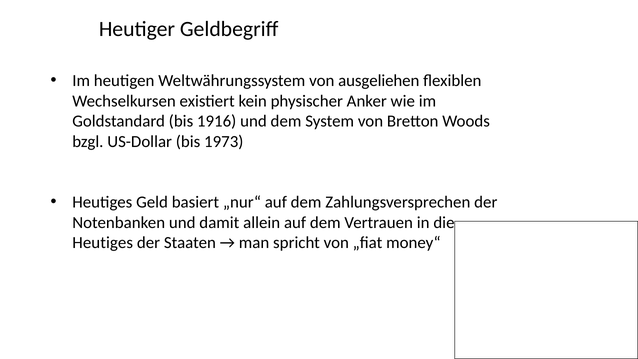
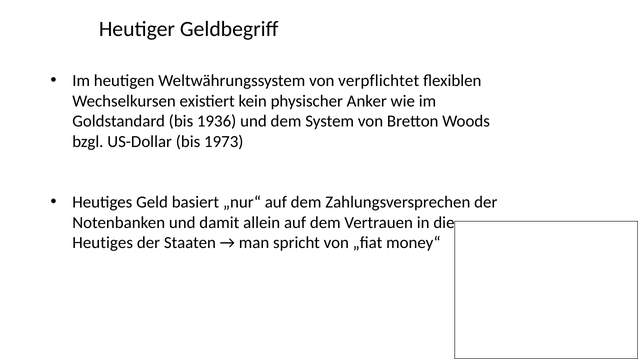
ausgeliehen: ausgeliehen -> verpflichtet
1916: 1916 -> 1936
